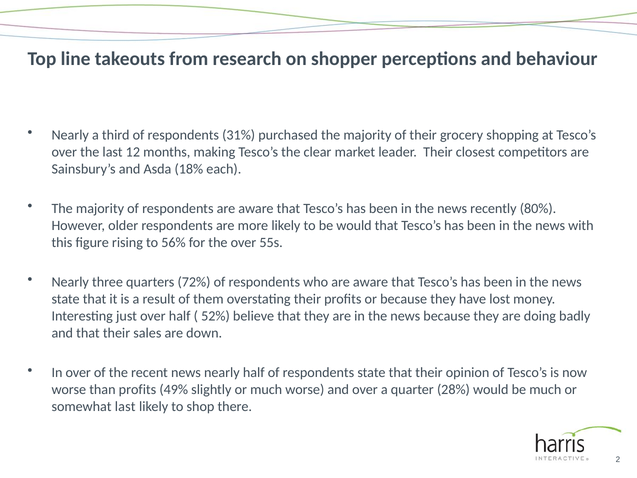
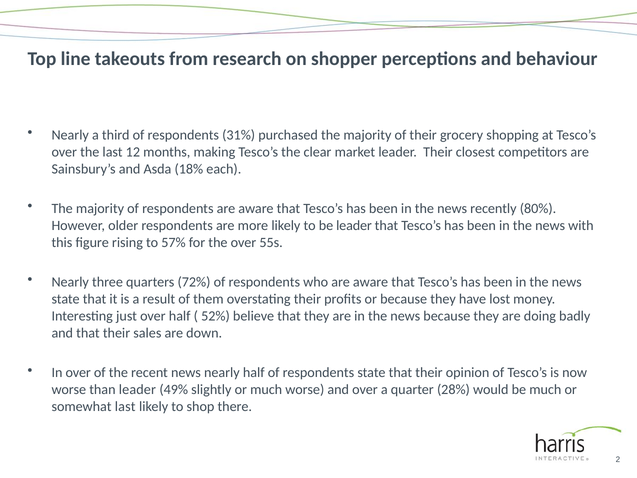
be would: would -> leader
56%: 56% -> 57%
than profits: profits -> leader
